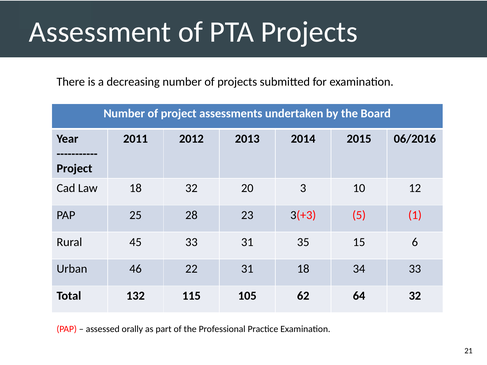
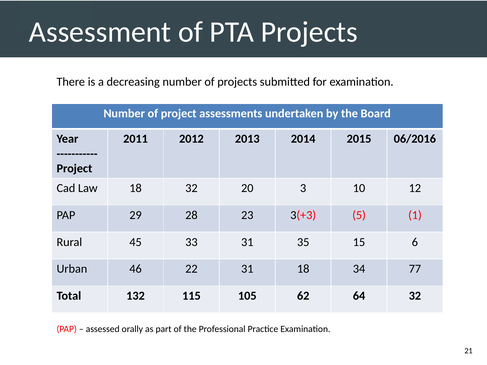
25: 25 -> 29
34 33: 33 -> 77
